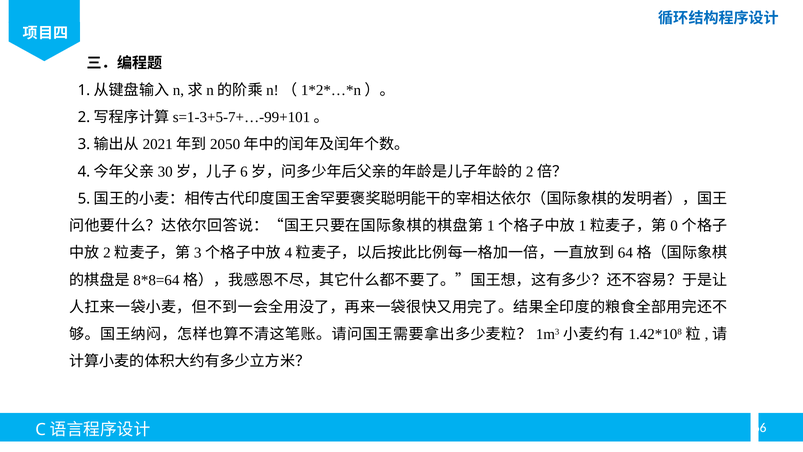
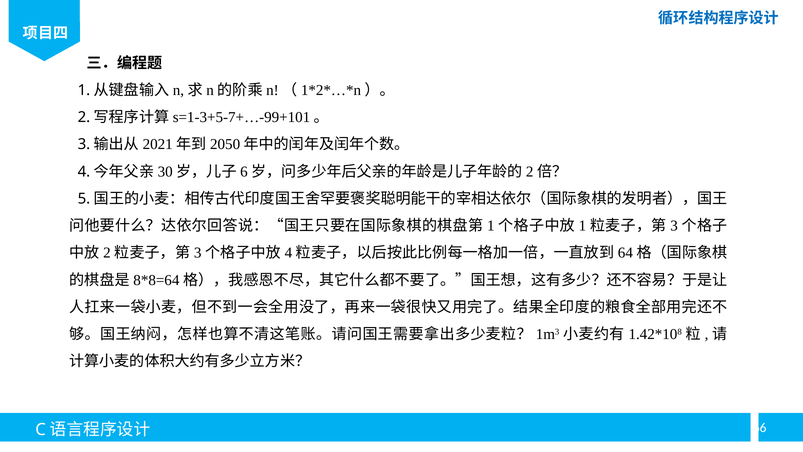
0: 0 -> 3
